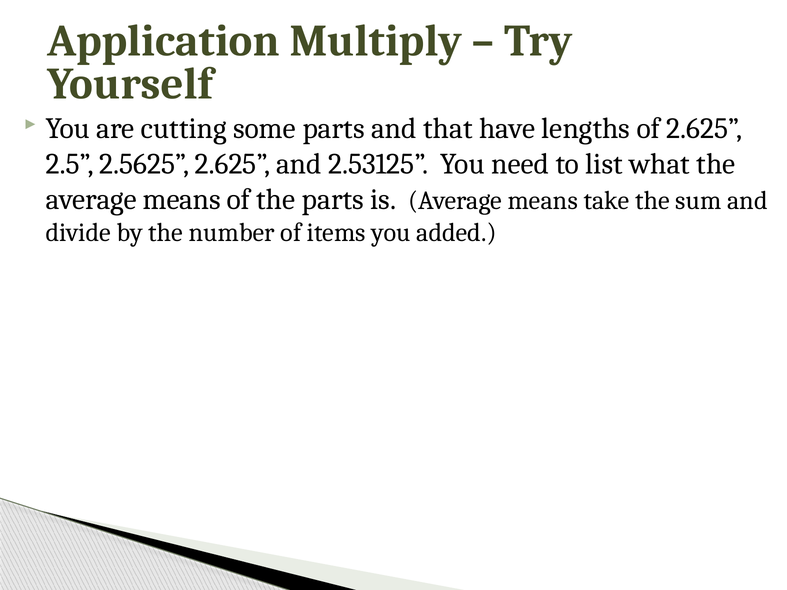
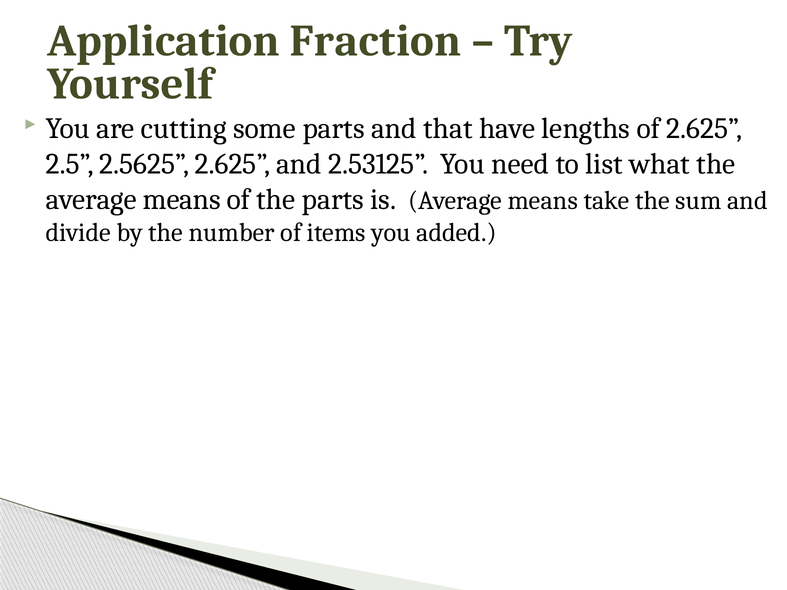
Multiply: Multiply -> Fraction
